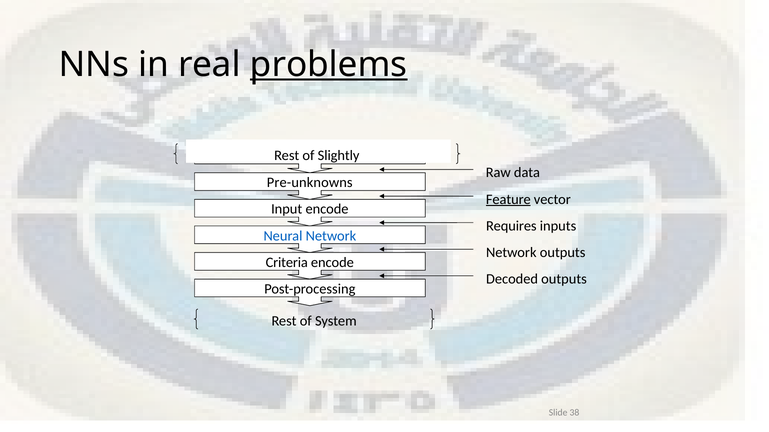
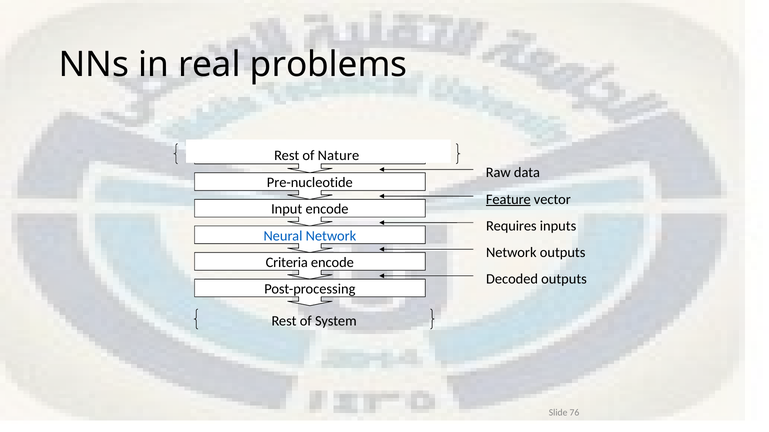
problems underline: present -> none
Slightly: Slightly -> Nature
Pre-unknowns: Pre-unknowns -> Pre-nucleotide
38: 38 -> 76
